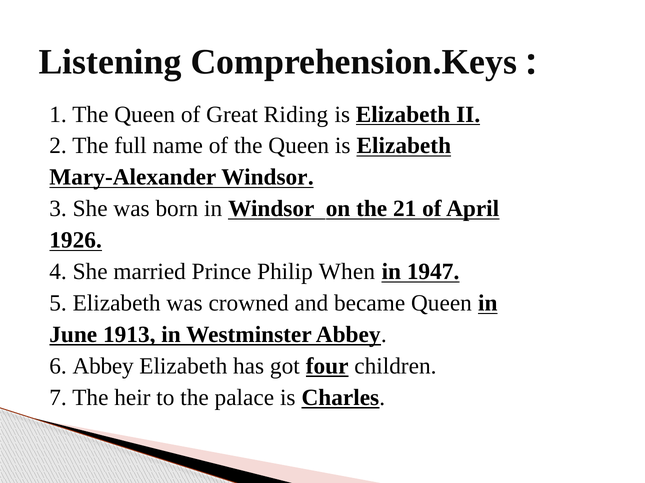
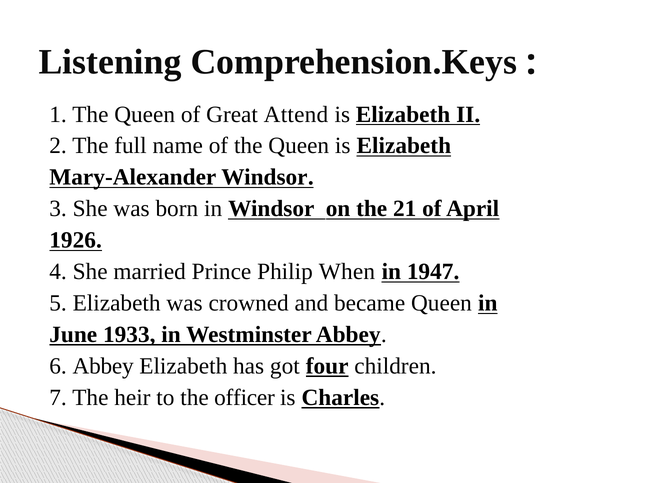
Riding: Riding -> Attend
1913: 1913 -> 1933
palace: palace -> officer
